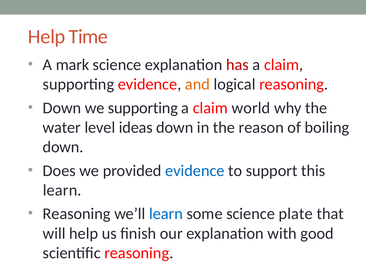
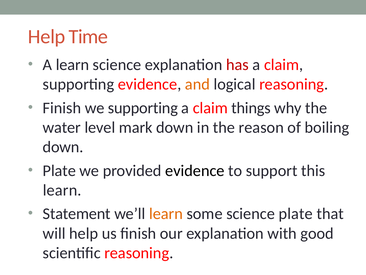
A mark: mark -> learn
Down at (62, 108): Down -> Finish
world: world -> things
ideas: ideas -> mark
Does at (59, 170): Does -> Plate
evidence at (195, 170) colour: blue -> black
Reasoning at (77, 213): Reasoning -> Statement
learn at (166, 213) colour: blue -> orange
